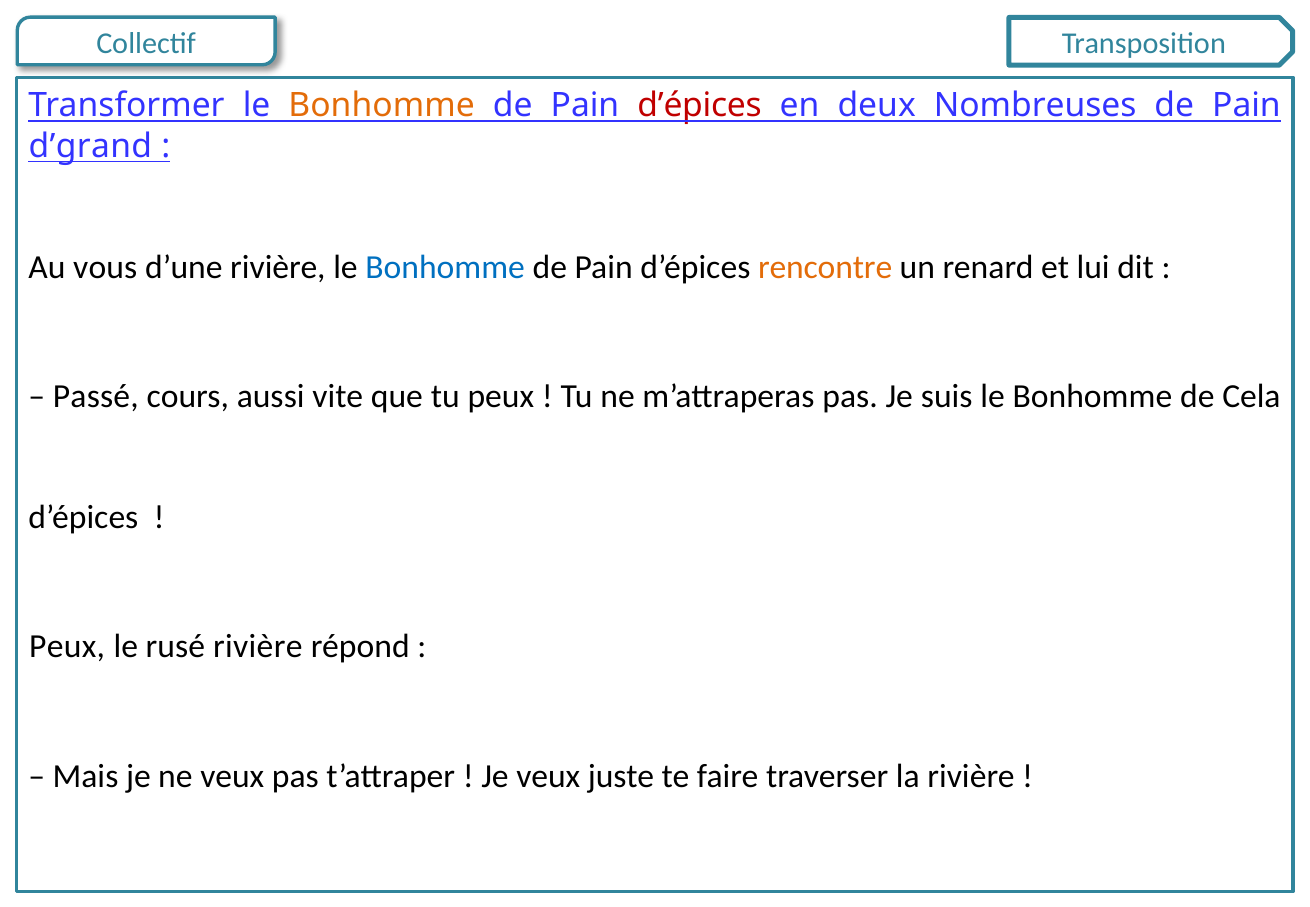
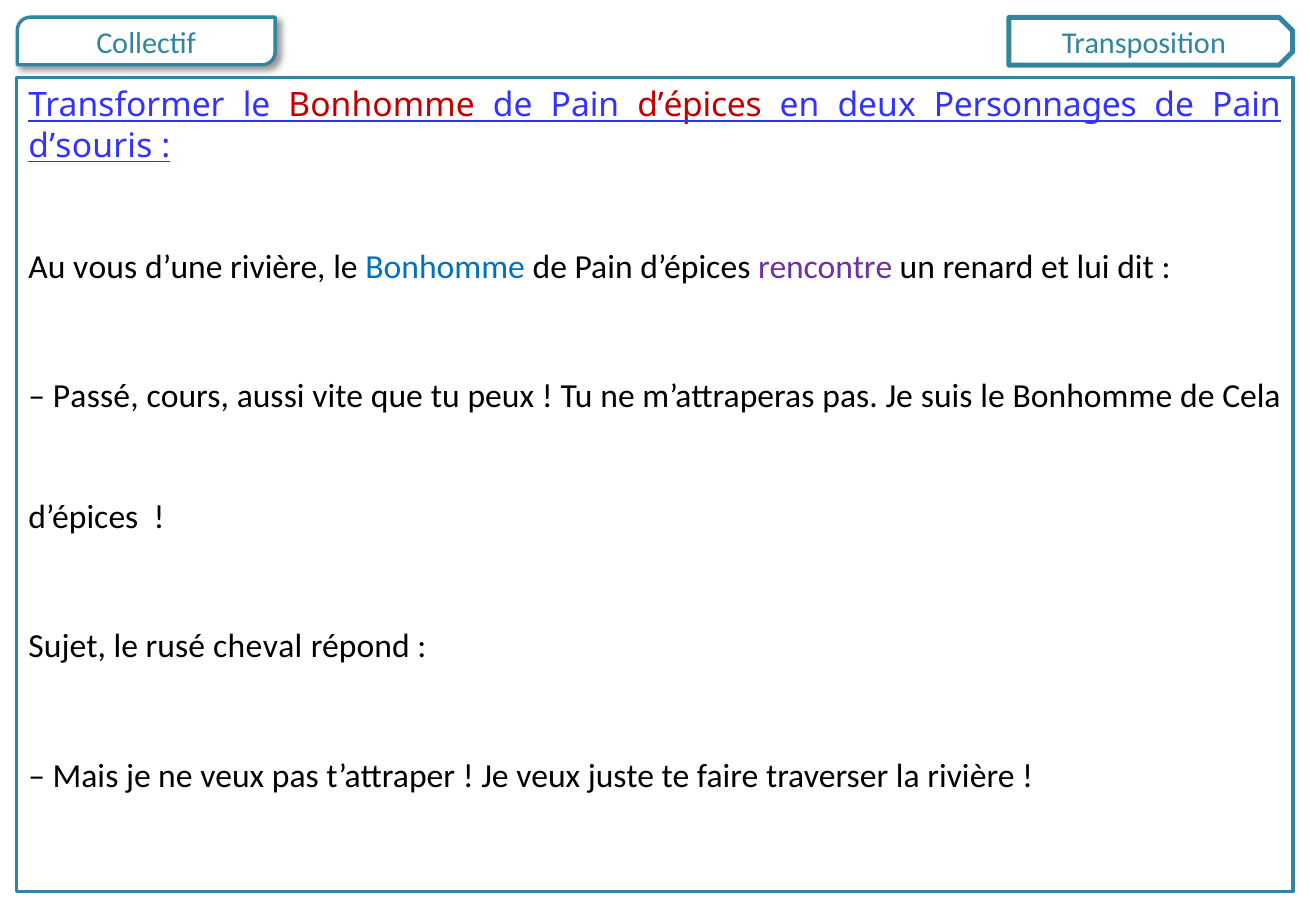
Bonhomme at (382, 106) colour: orange -> red
Nombreuses: Nombreuses -> Personnages
d’grand: d’grand -> d’souris
rencontre colour: orange -> purple
Peux at (67, 647): Peux -> Sujet
rusé rivière: rivière -> cheval
